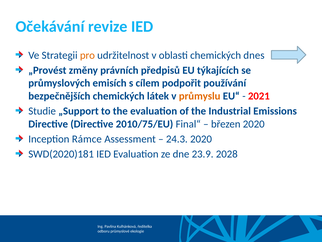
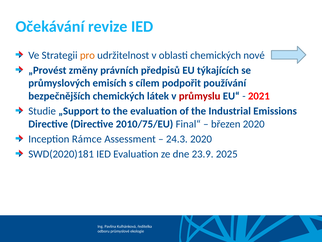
dnes: dnes -> nové
průmyslu colour: orange -> red
2028: 2028 -> 2025
